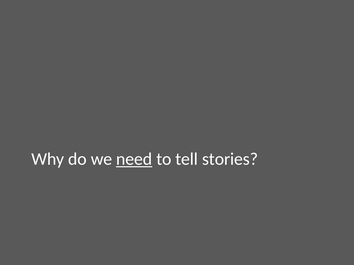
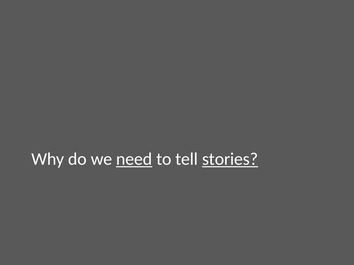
stories underline: none -> present
